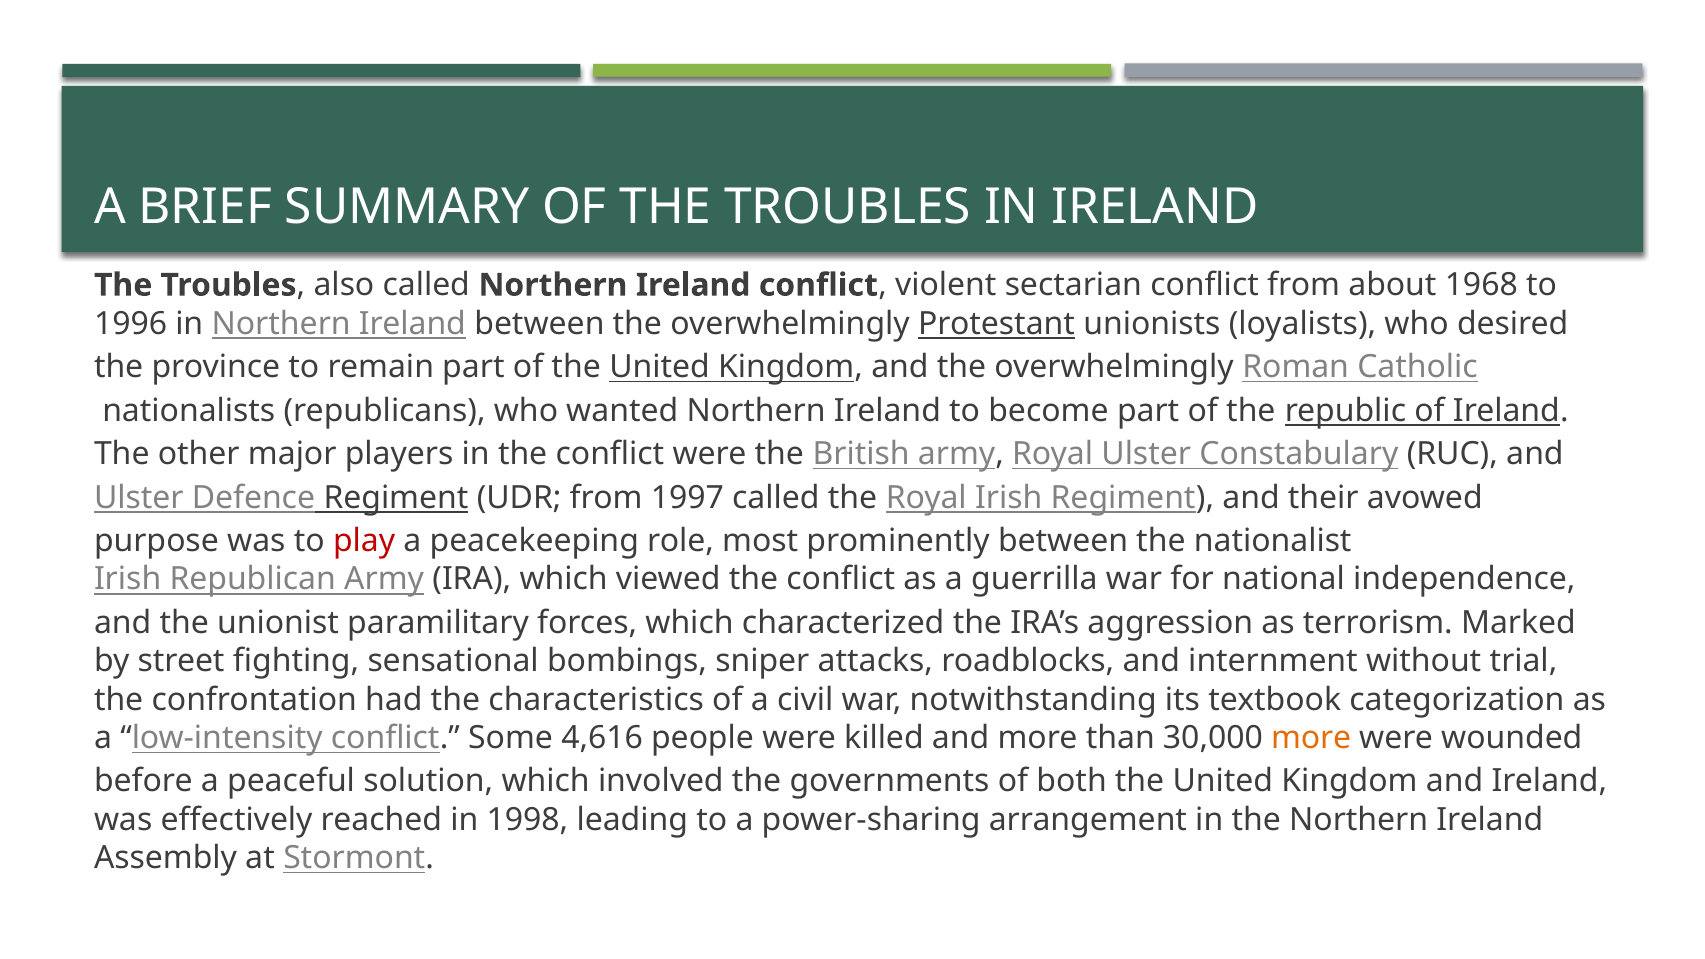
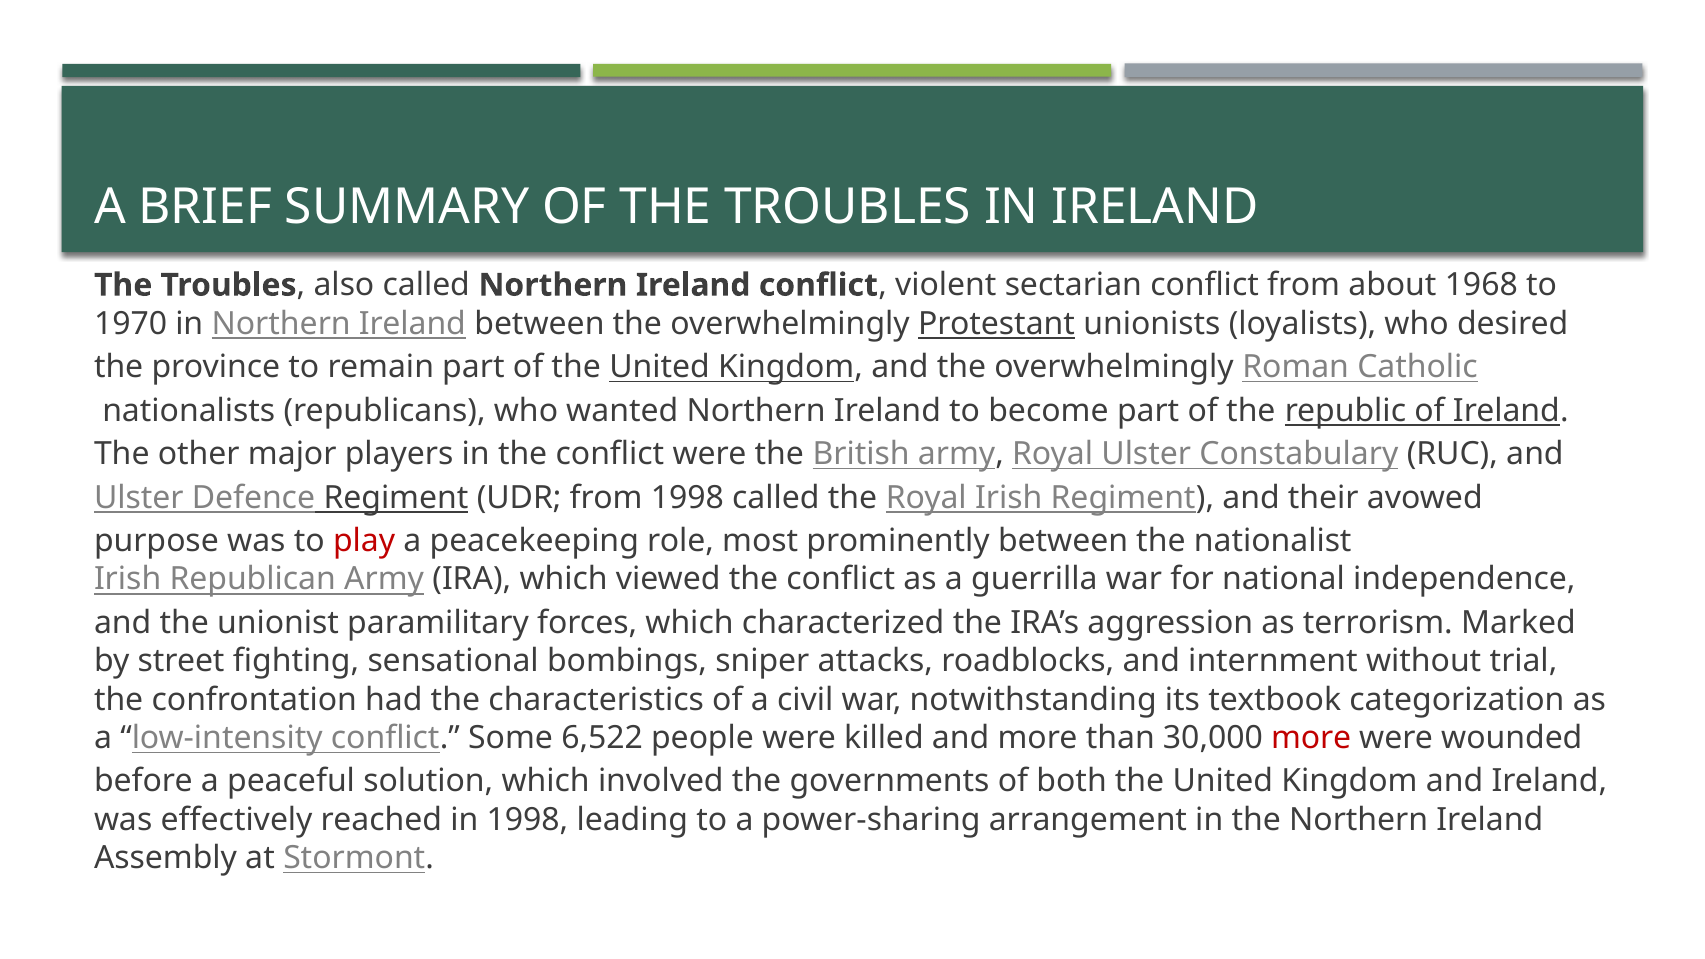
1996: 1996 -> 1970
from 1997: 1997 -> 1998
4,616: 4,616 -> 6,522
more at (1311, 738) colour: orange -> red
